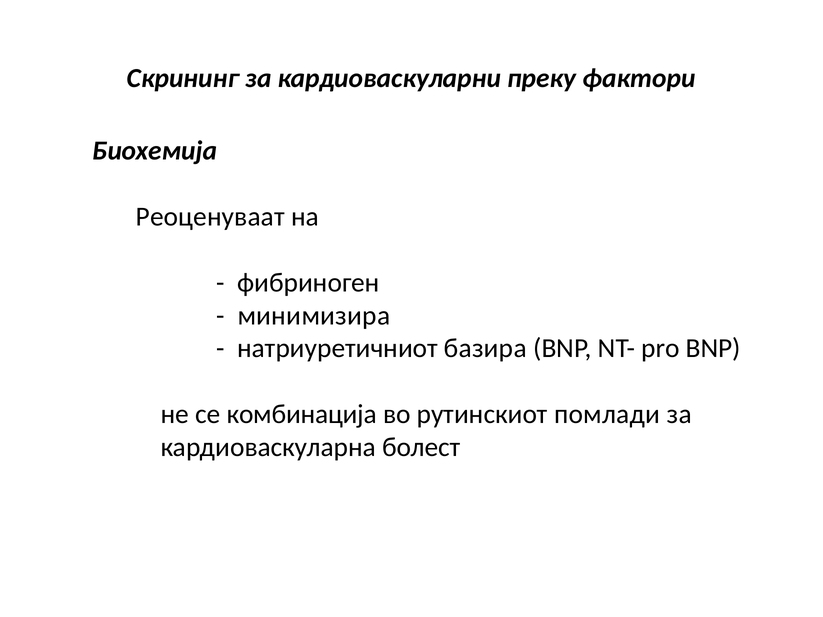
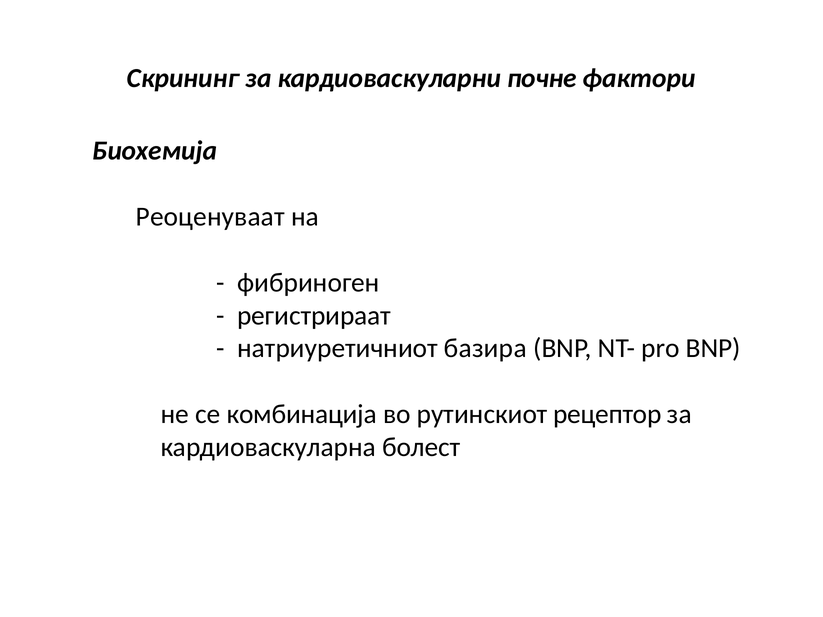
преку: преку -> почне
минимизира: минимизира -> регистрираат
помлади: помлади -> рецептор
